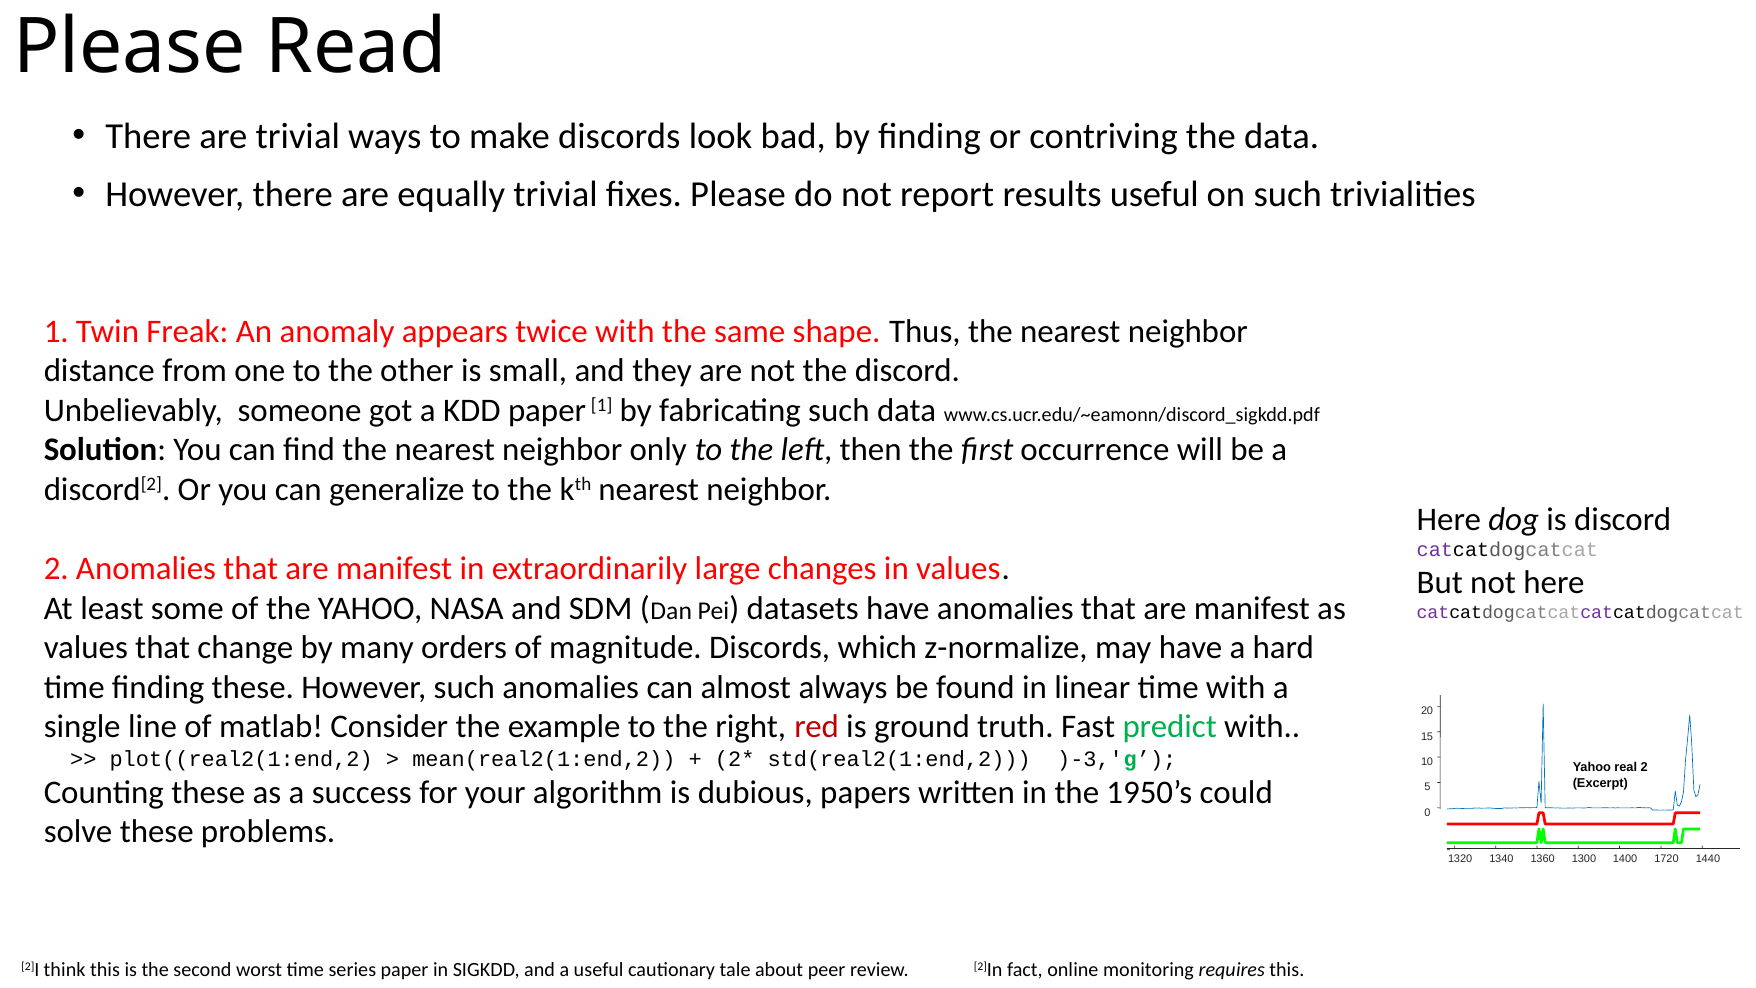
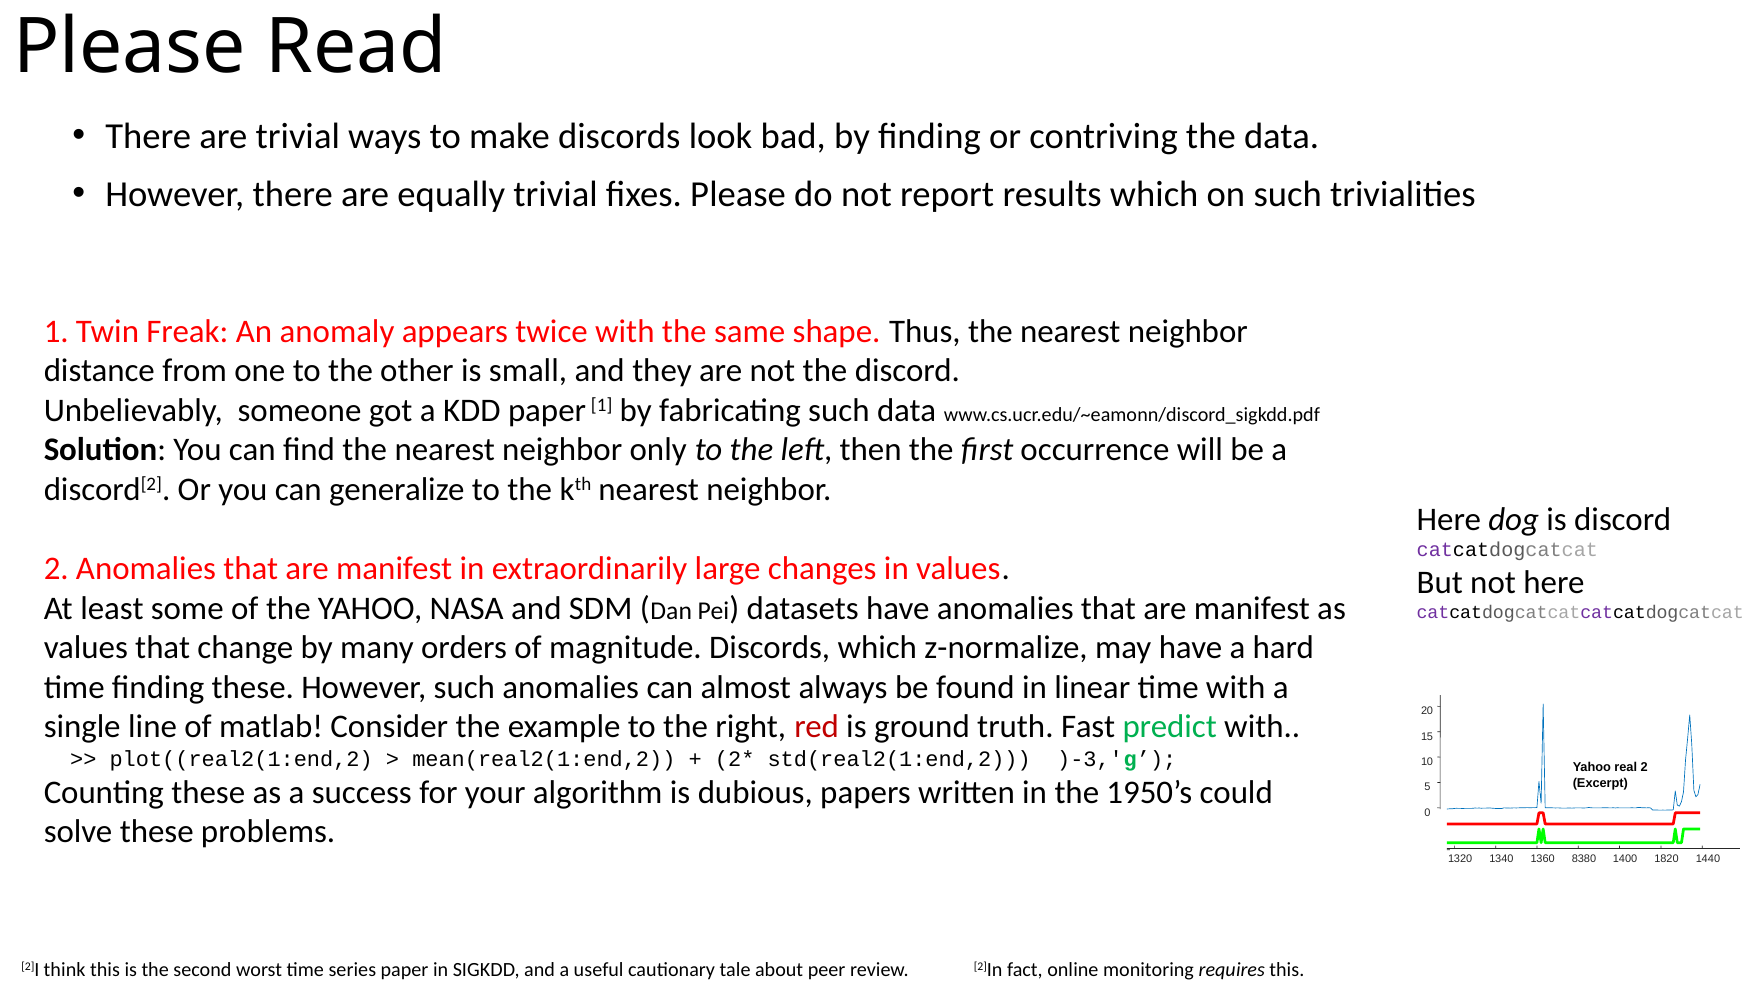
results useful: useful -> which
1300: 1300 -> 8380
1720: 1720 -> 1820
